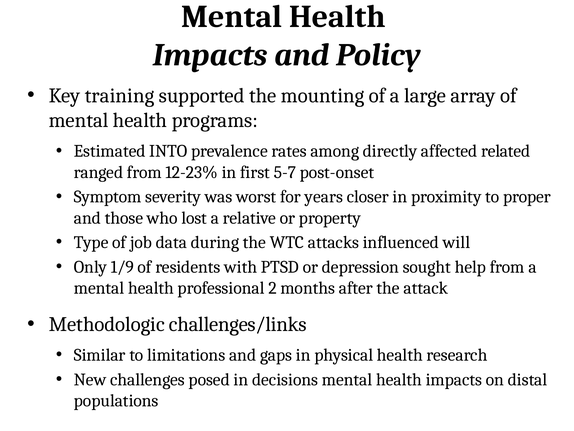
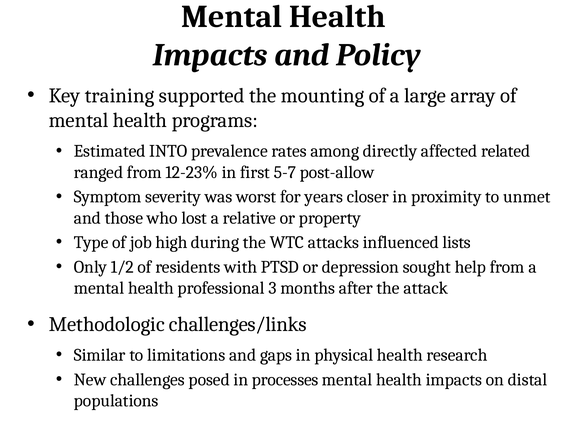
post-onset: post-onset -> post-allow
proper: proper -> unmet
data: data -> high
will: will -> lists
1/9: 1/9 -> 1/2
2: 2 -> 3
decisions: decisions -> processes
